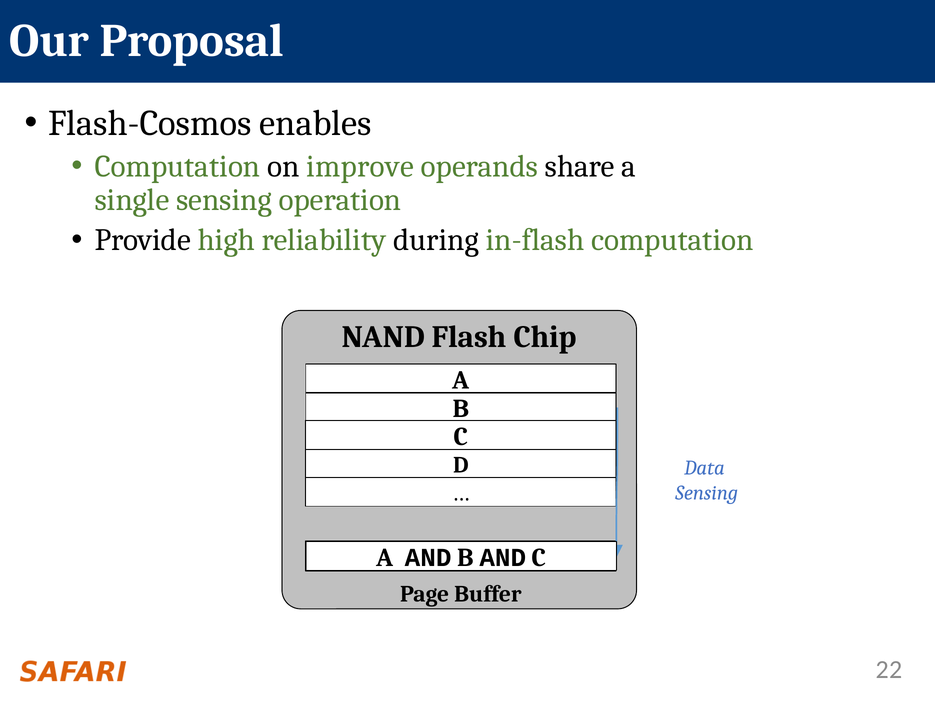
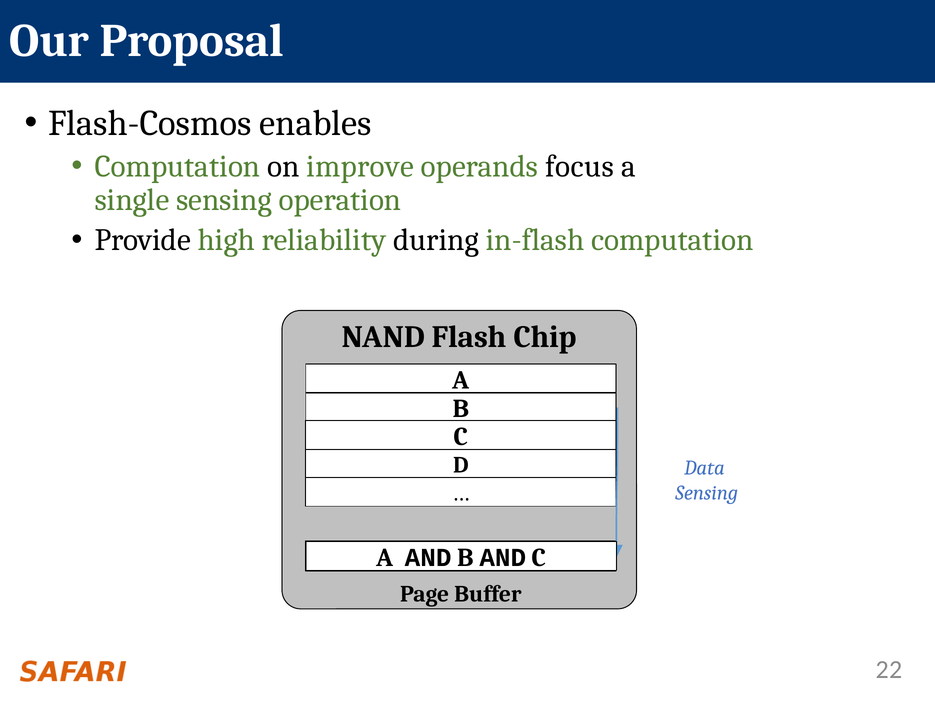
share: share -> focus
